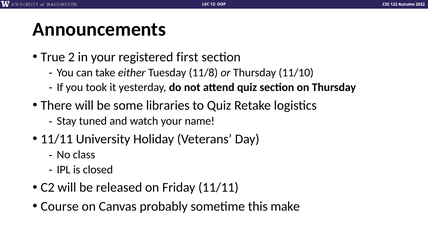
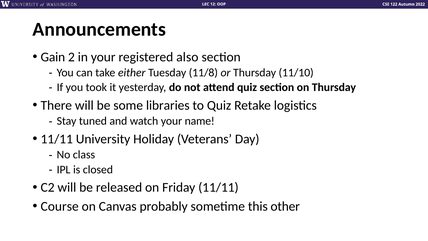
True: True -> Gain
first: first -> also
make: make -> other
